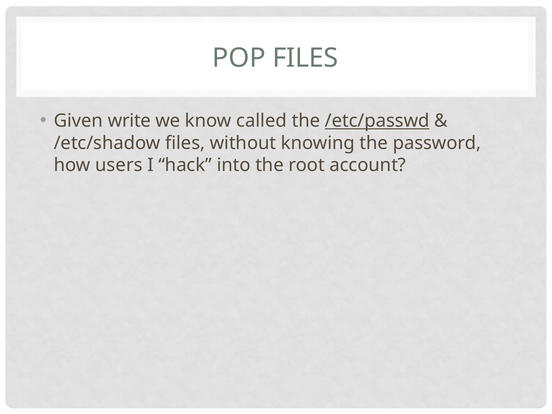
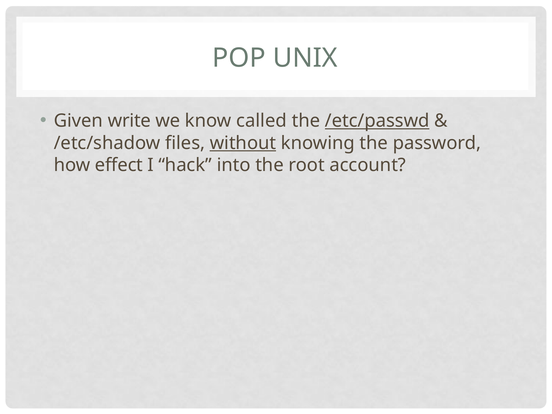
POP FILES: FILES -> UNIX
without underline: none -> present
users: users -> effect
